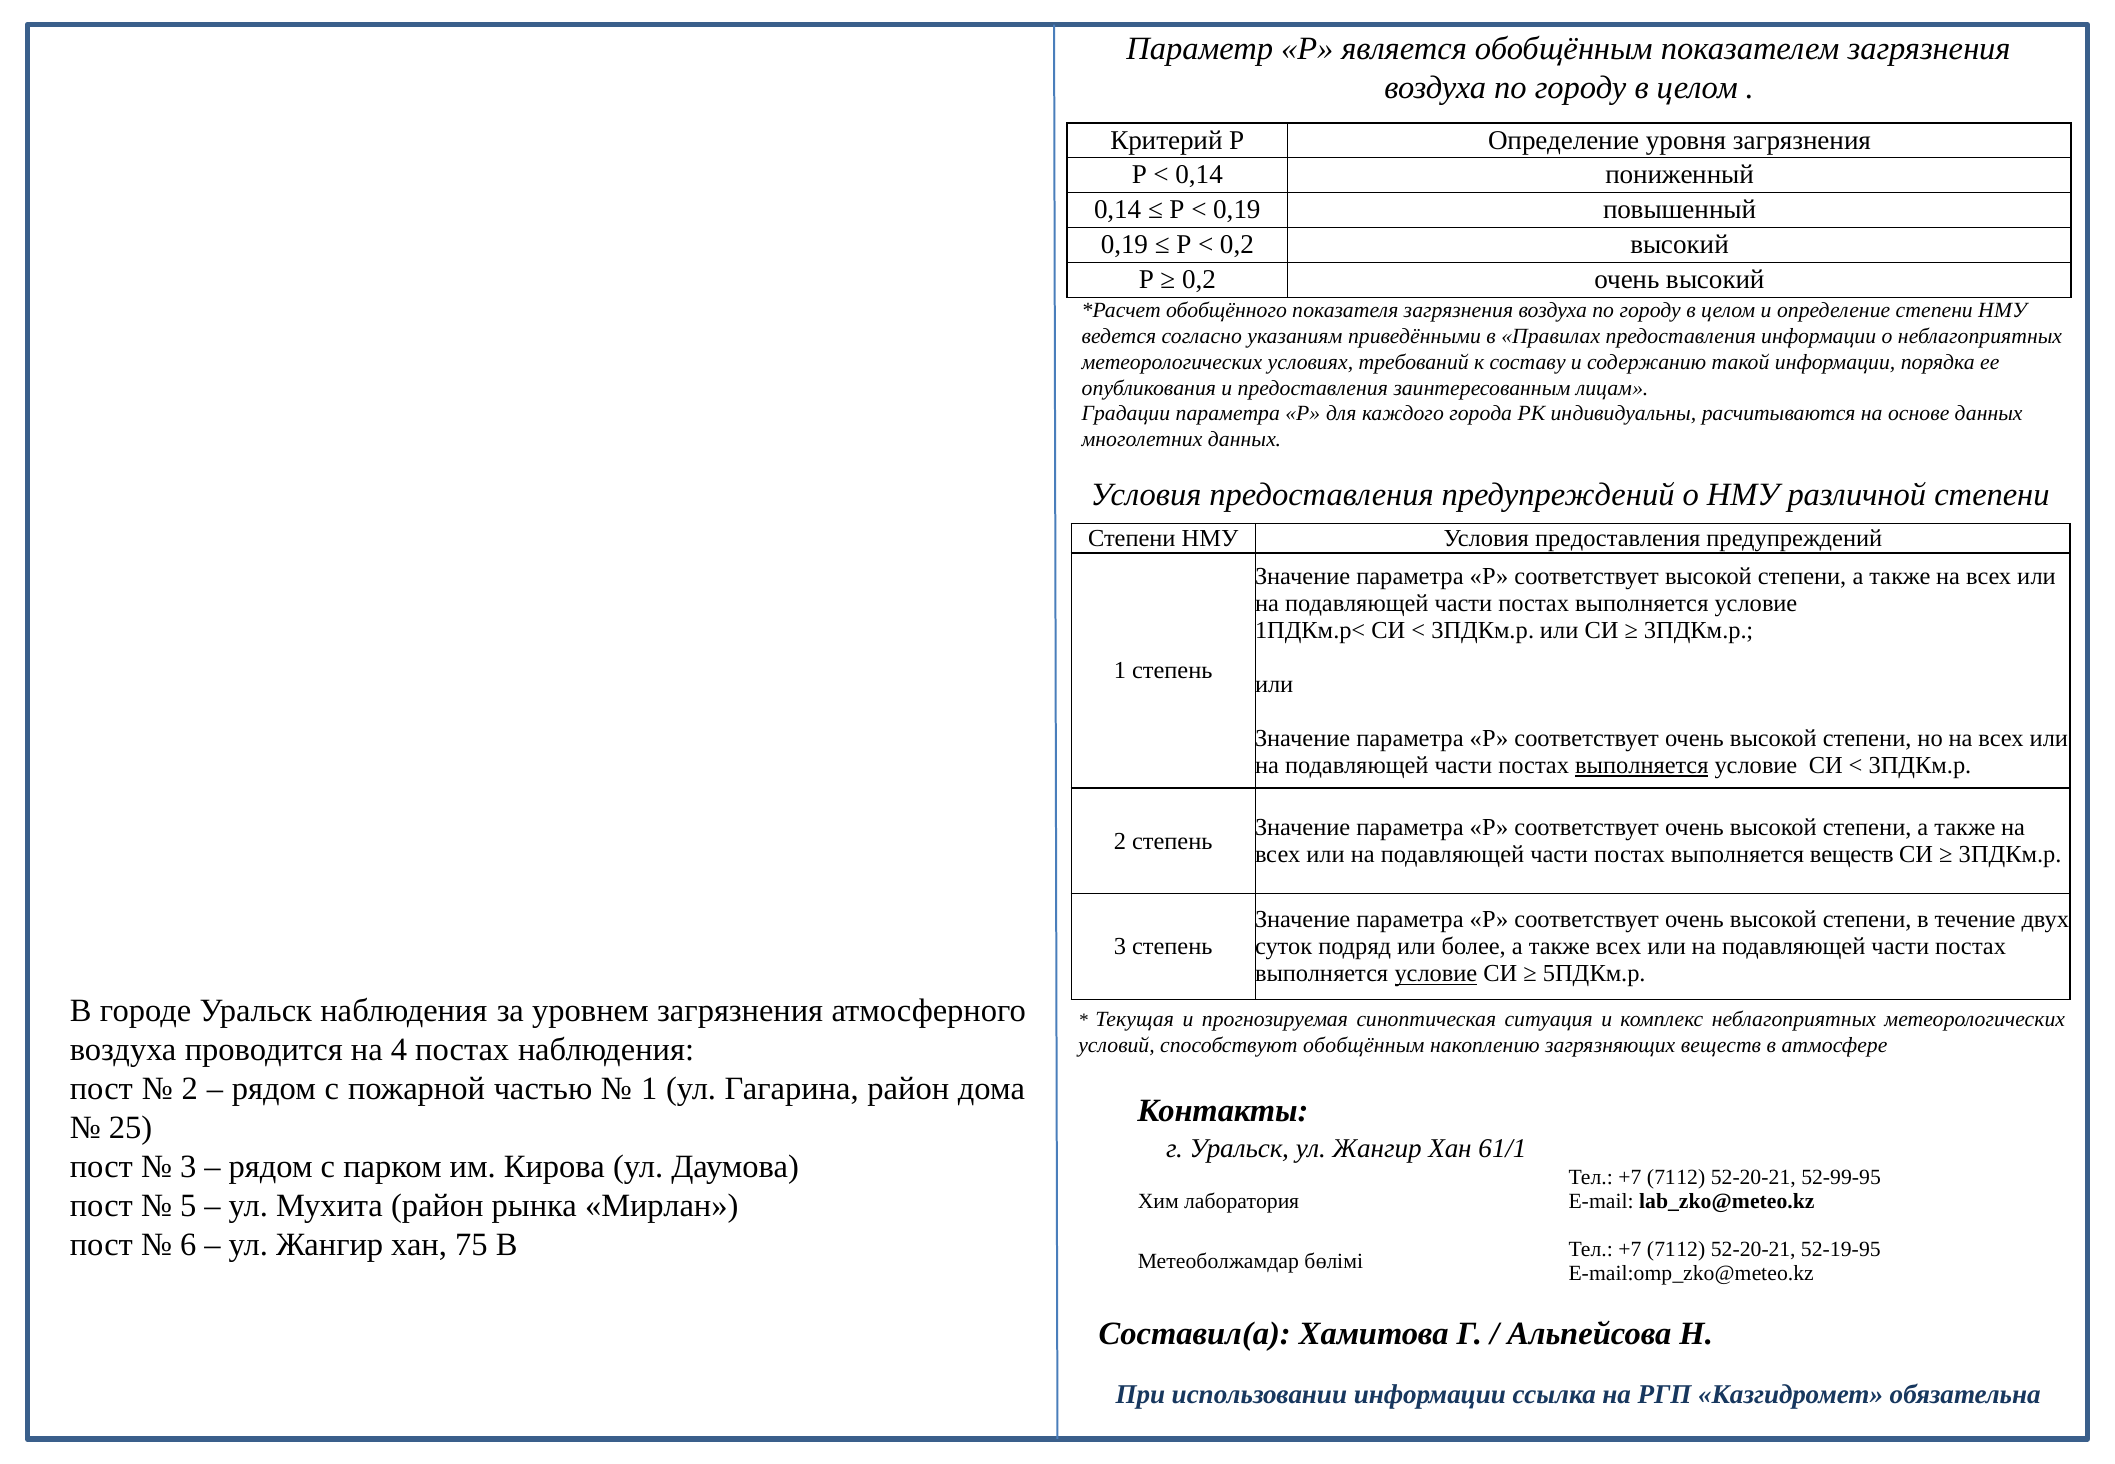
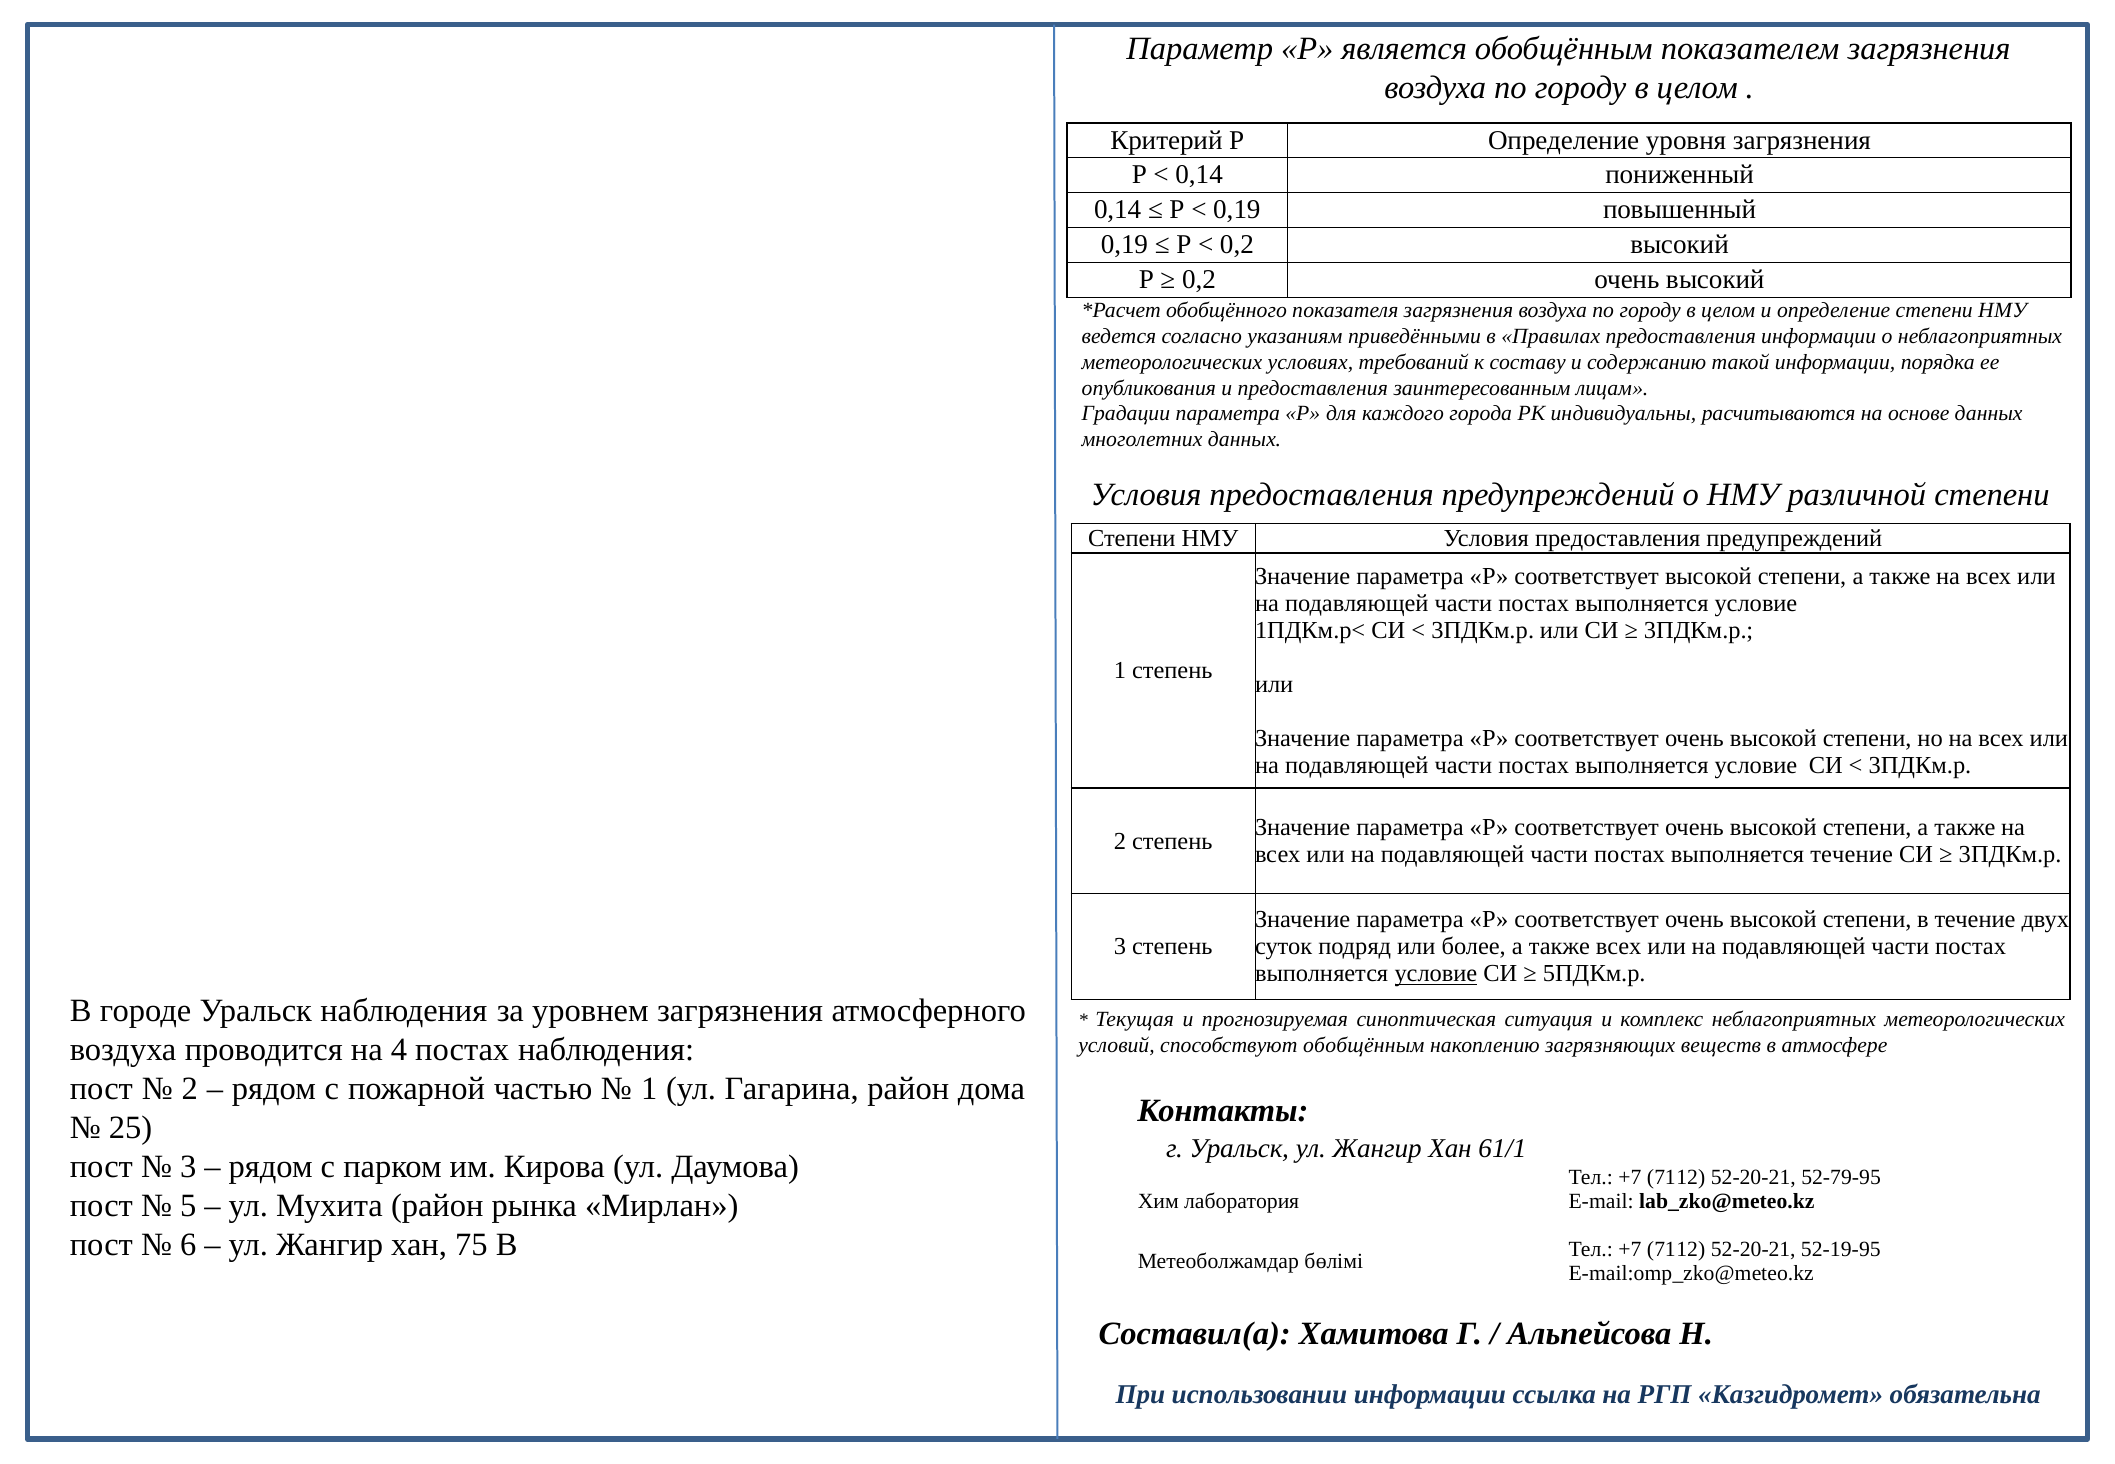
выполняется at (1642, 765) underline: present -> none
выполняется веществ: веществ -> течение
52-99-95: 52-99-95 -> 52-79-95
